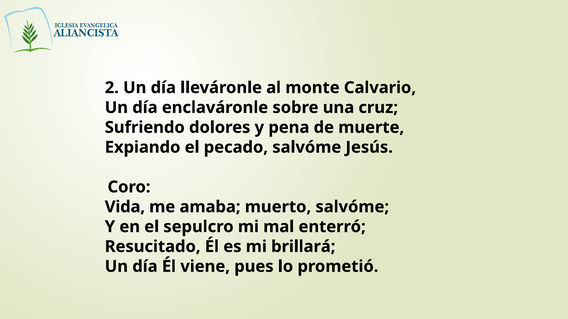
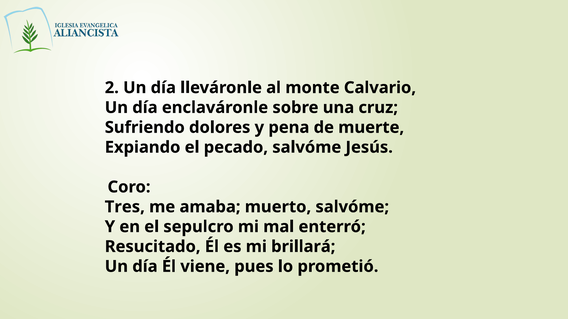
Vida: Vida -> Tres
